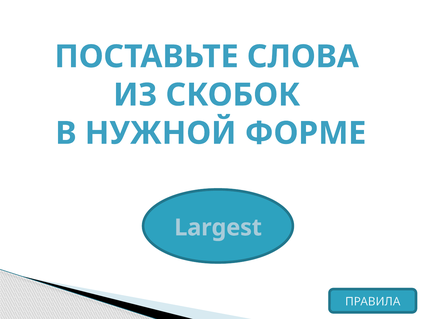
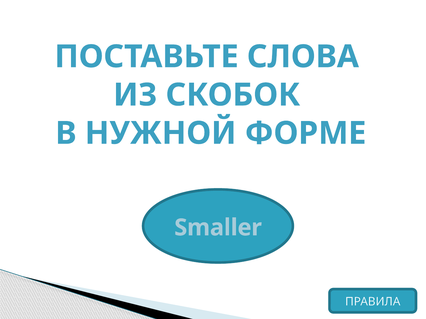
Largest: Largest -> Smaller
